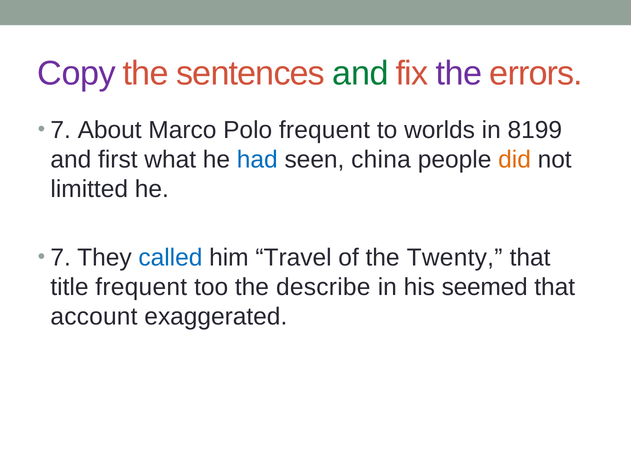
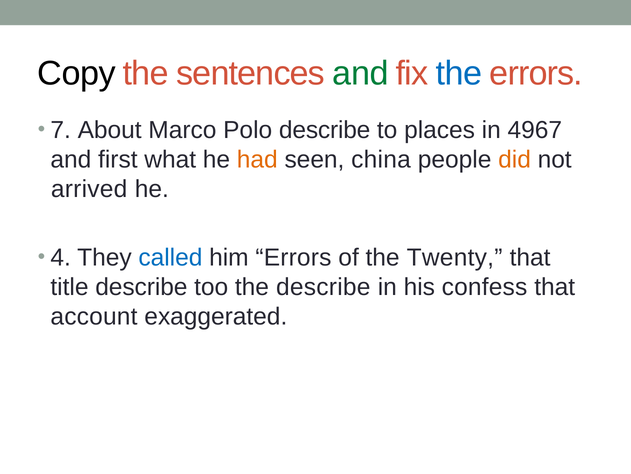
Copy colour: purple -> black
the at (459, 73) colour: purple -> blue
Polo frequent: frequent -> describe
worlds: worlds -> places
8199: 8199 -> 4967
had colour: blue -> orange
limitted: limitted -> arrived
7 at (61, 257): 7 -> 4
him Travel: Travel -> Errors
title frequent: frequent -> describe
seemed: seemed -> confess
